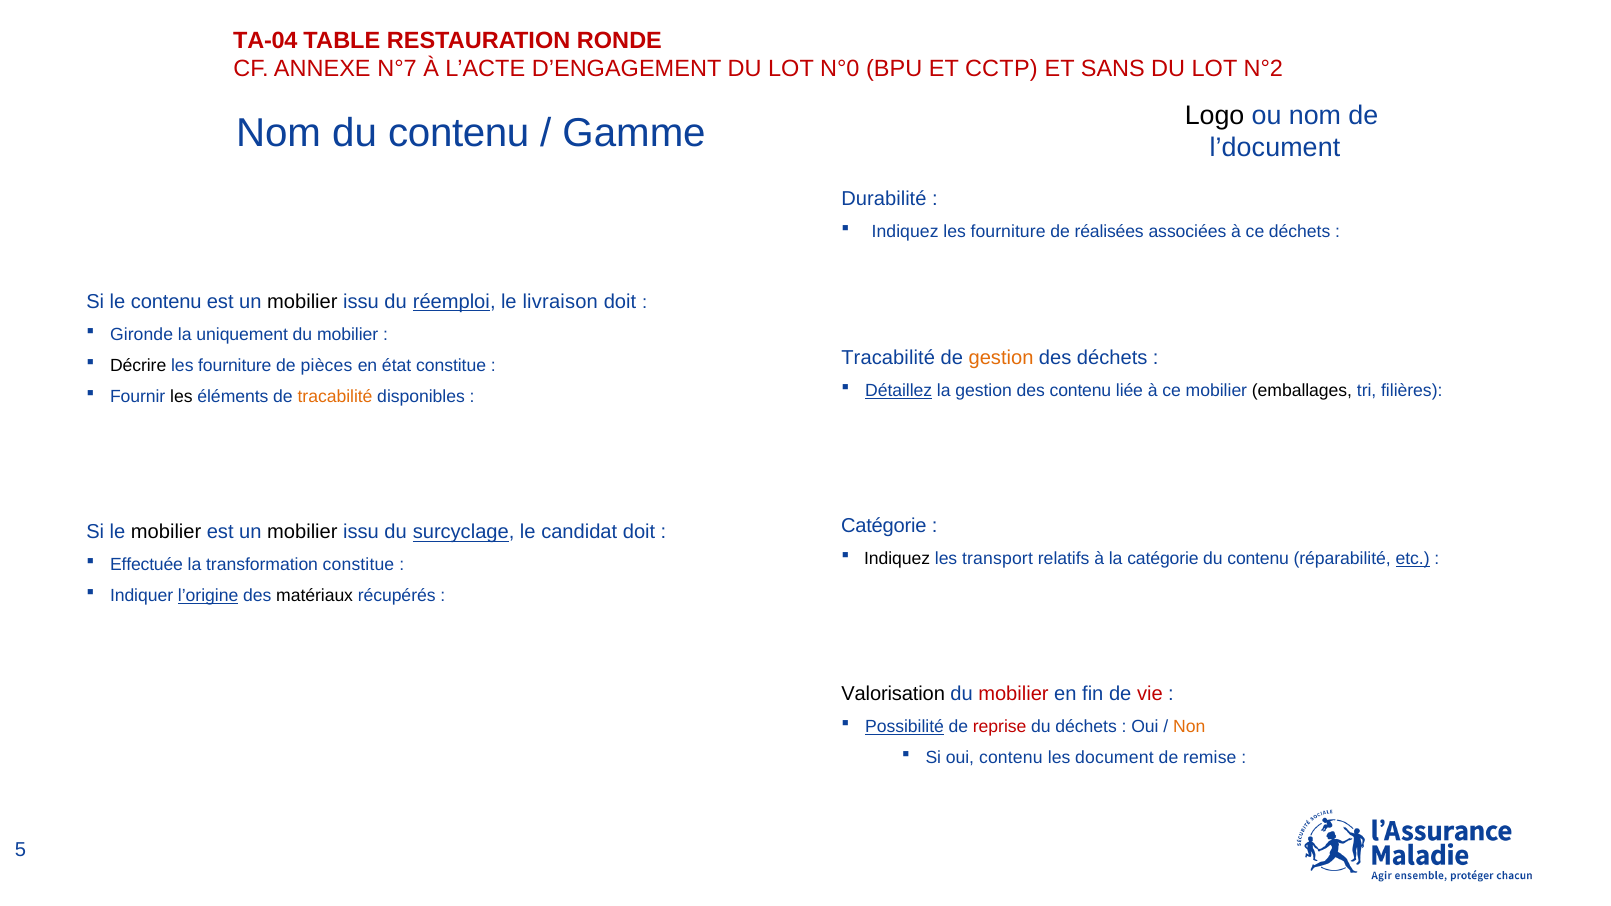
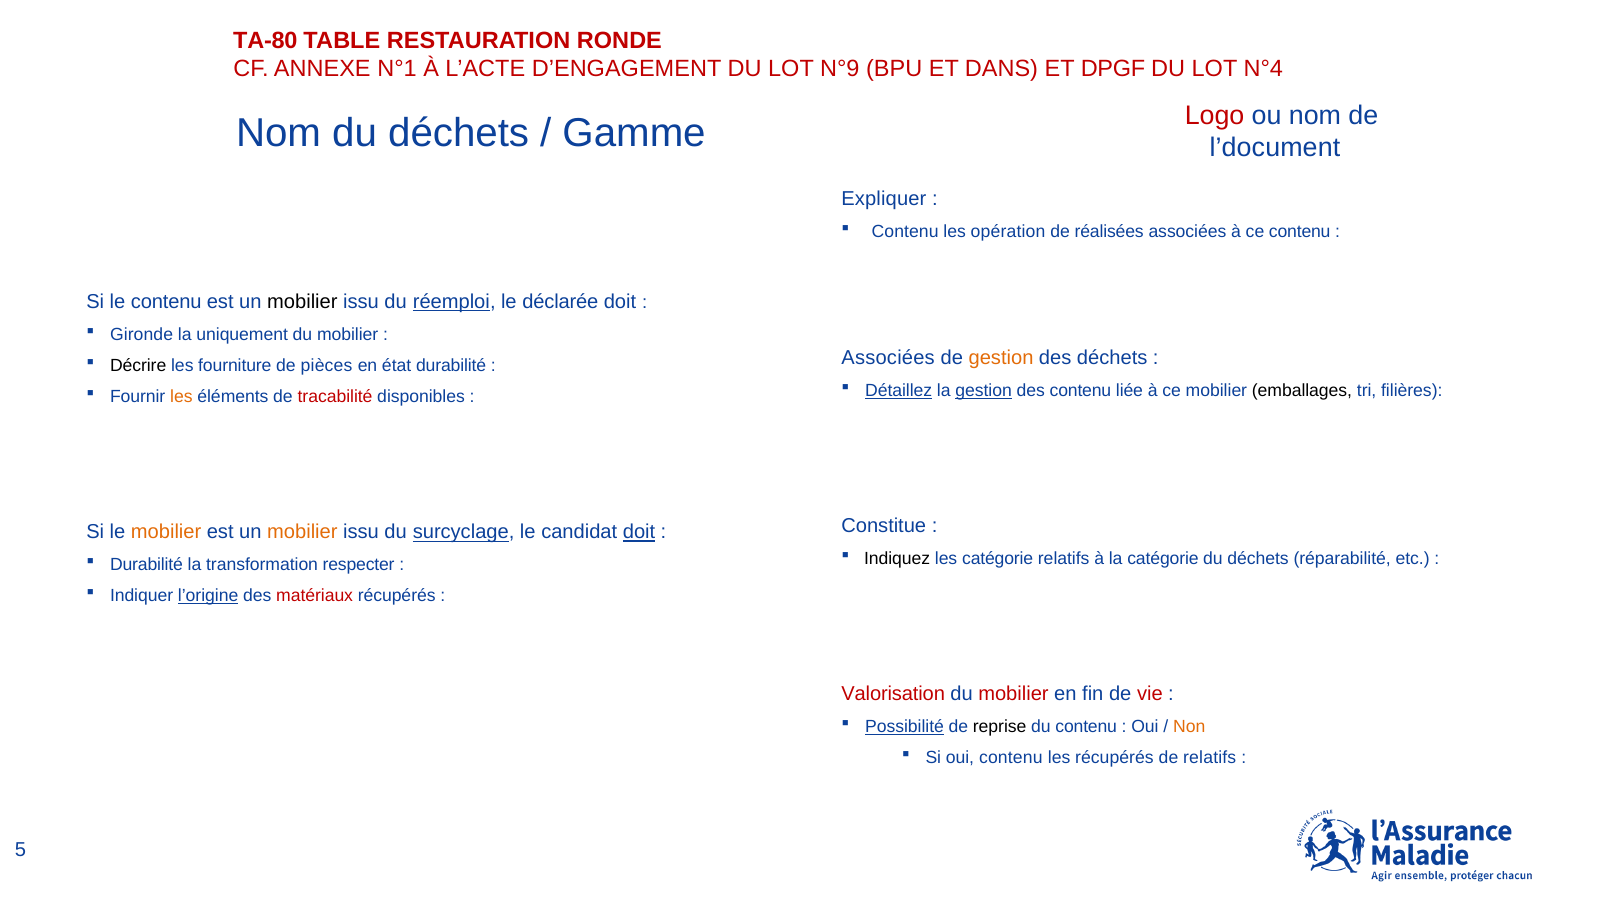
TA-04: TA-04 -> TA-80
N°7: N°7 -> N°1
N°0: N°0 -> N°9
CCTP: CCTP -> DANS
SANS: SANS -> DPGF
N°2: N°2 -> N°4
Nom du contenu: contenu -> déchets
Logo colour: black -> red
Durabilité: Durabilité -> Expliquer
Indiquez at (905, 232): Indiquez -> Contenu
fourniture at (1008, 232): fourniture -> opération
ce déchets: déchets -> contenu
livraison: livraison -> déclarée
Tracabilité at (888, 358): Tracabilité -> Associées
état constitue: constitue -> durabilité
gestion at (984, 391) underline: none -> present
les at (181, 397) colour: black -> orange
tracabilité at (335, 397) colour: orange -> red
Catégorie at (884, 526): Catégorie -> Constitue
mobilier at (166, 532) colour: black -> orange
mobilier at (302, 532) colour: black -> orange
doit at (639, 532) underline: none -> present
les transport: transport -> catégorie
contenu at (1258, 559): contenu -> déchets
etc underline: present -> none
Effectuée at (147, 565): Effectuée -> Durabilité
transformation constitue: constitue -> respecter
matériaux colour: black -> red
Valorisation colour: black -> red
reprise colour: red -> black
du déchets: déchets -> contenu
les document: document -> récupérés
de remise: remise -> relatifs
